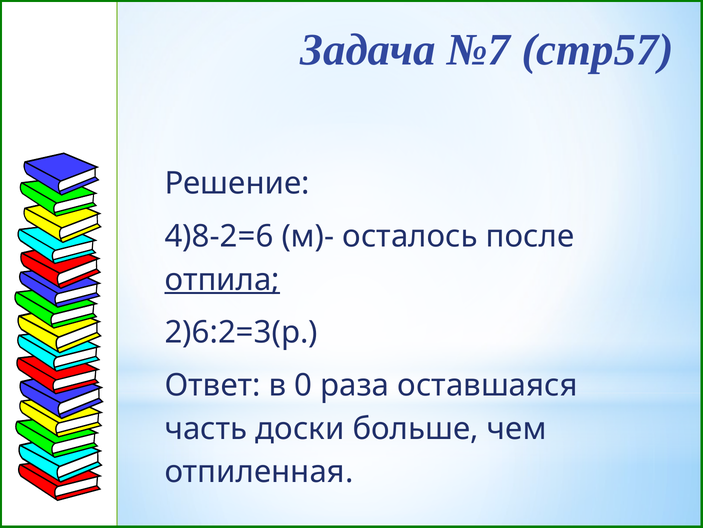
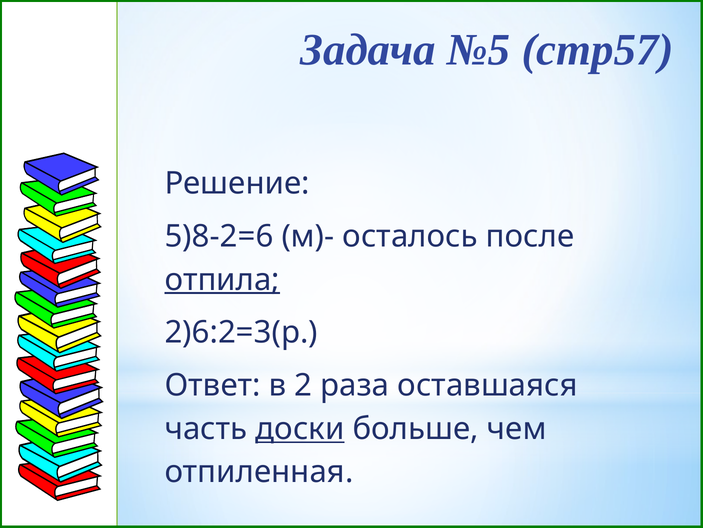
№7: №7 -> №5
4)8-2=6: 4)8-2=6 -> 5)8-2=6
0: 0 -> 2
доски underline: none -> present
